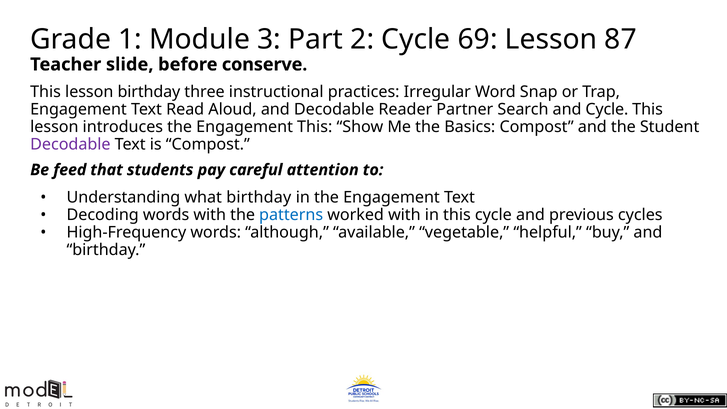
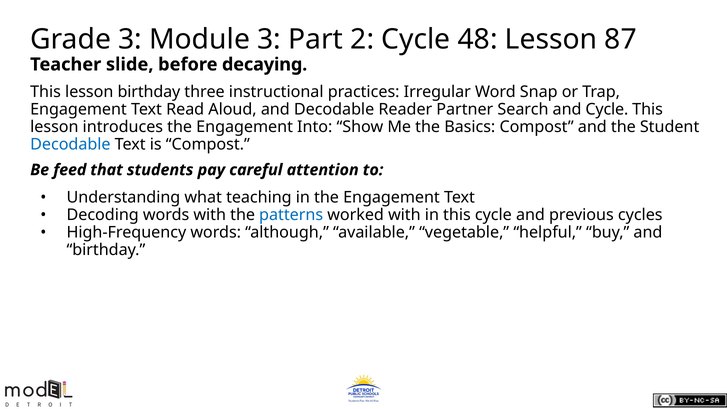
Grade 1: 1 -> 3
69: 69 -> 48
conserve: conserve -> decaying
Engagement This: This -> Into
Decodable at (70, 144) colour: purple -> blue
what birthday: birthday -> teaching
